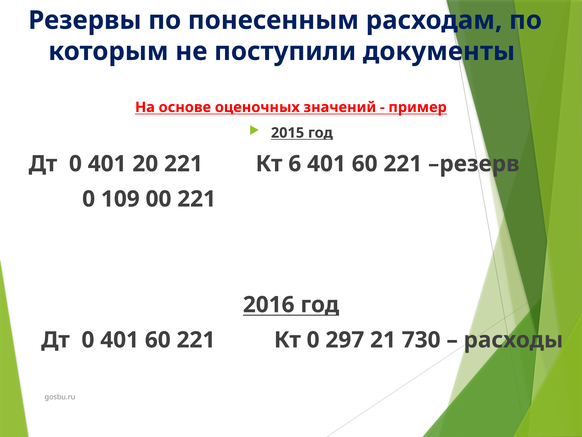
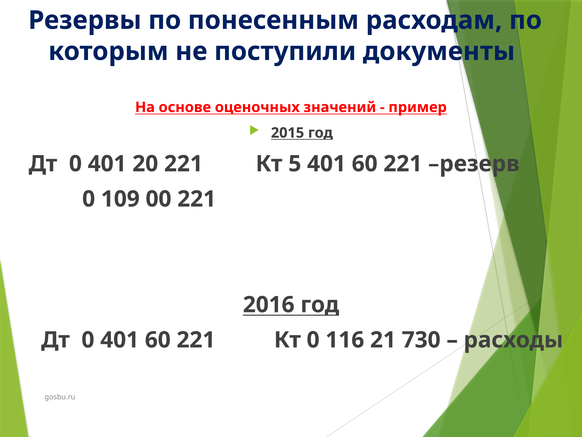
6: 6 -> 5
297: 297 -> 116
